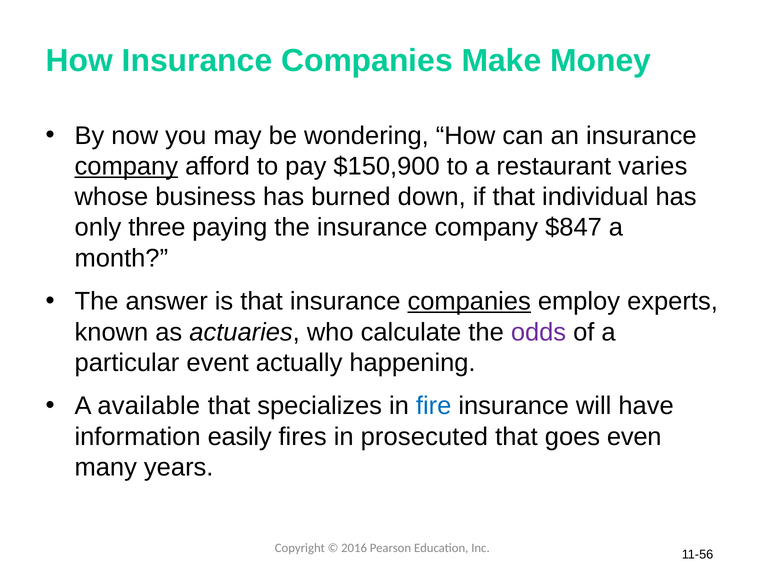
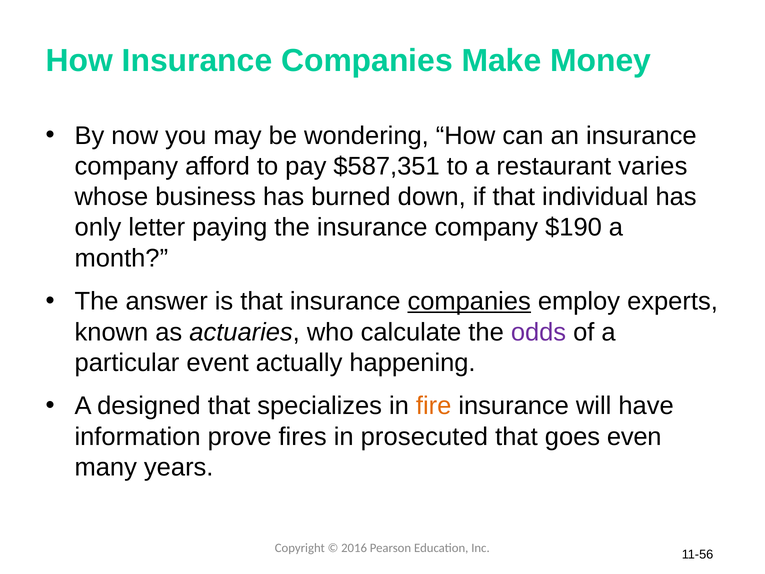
company at (126, 166) underline: present -> none
$150,900: $150,900 -> $587,351
three: three -> letter
$847: $847 -> $190
available: available -> designed
fire colour: blue -> orange
easily: easily -> prove
